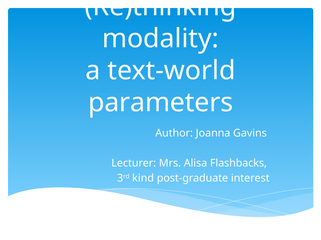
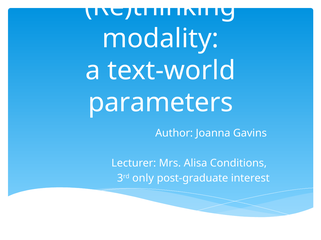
Flashbacks: Flashbacks -> Conditions
kind: kind -> only
